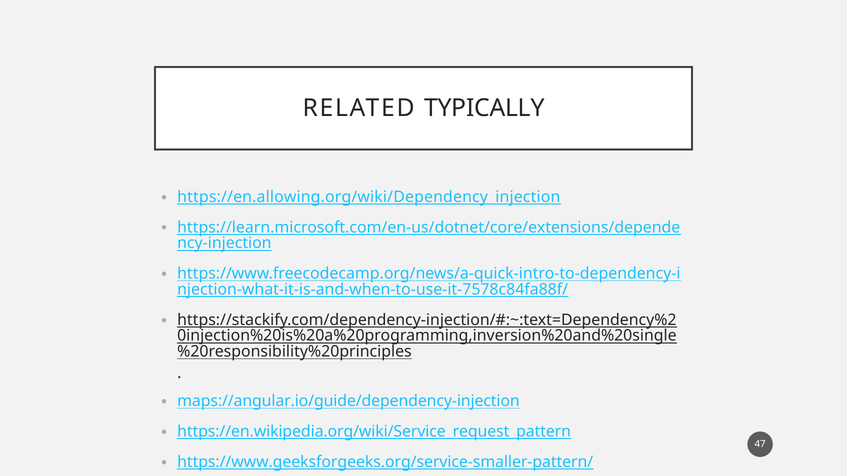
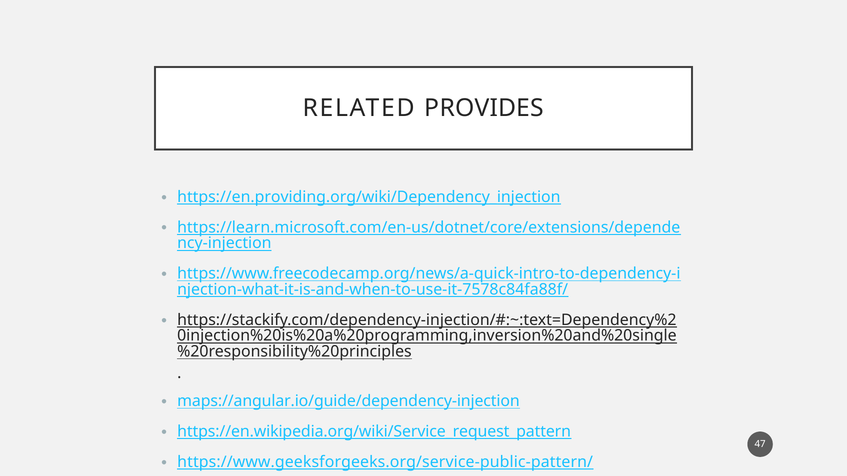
TYPICALLY: TYPICALLY -> PROVIDES
https://en.allowing.org/wiki/Dependency_injection: https://en.allowing.org/wiki/Dependency_injection -> https://en.providing.org/wiki/Dependency_injection
https://www.geeksforgeeks.org/service-smaller-pattern/: https://www.geeksforgeeks.org/service-smaller-pattern/ -> https://www.geeksforgeeks.org/service-public-pattern/
